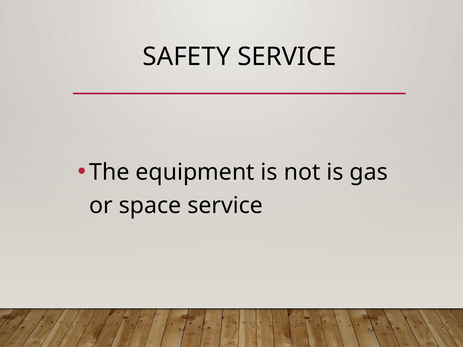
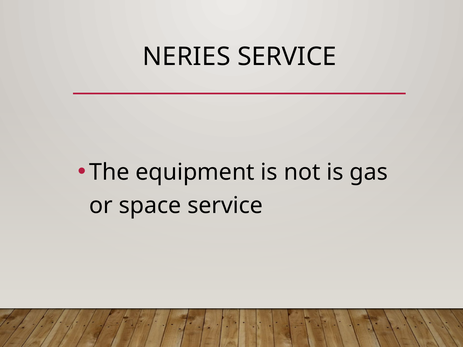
SAFETY: SAFETY -> NERIES
